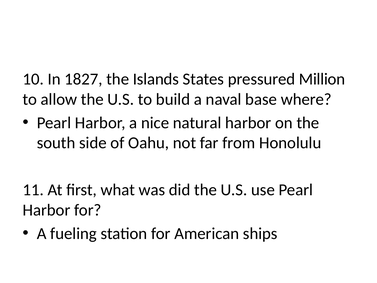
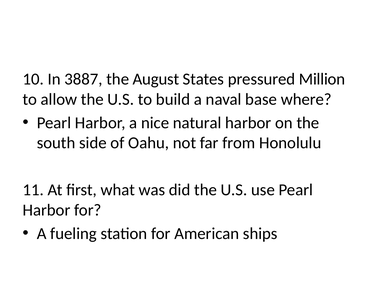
1827: 1827 -> 3887
Islands: Islands -> August
